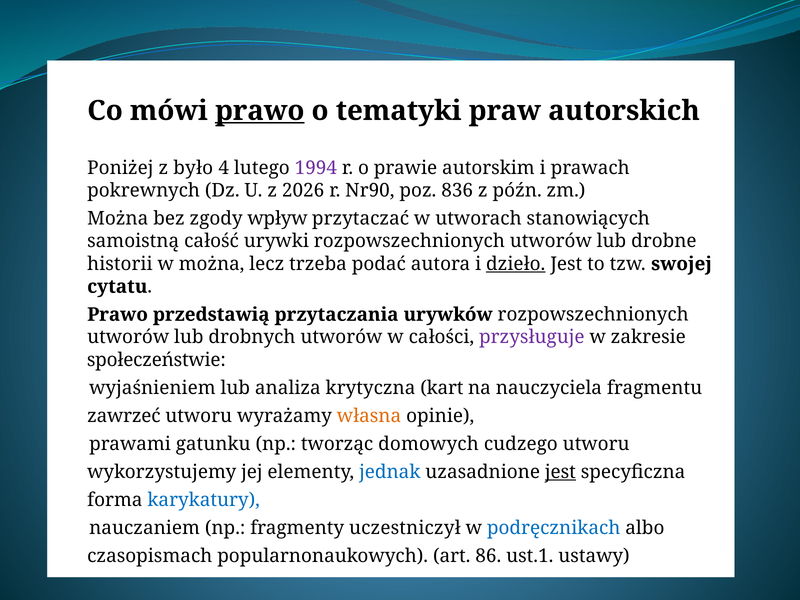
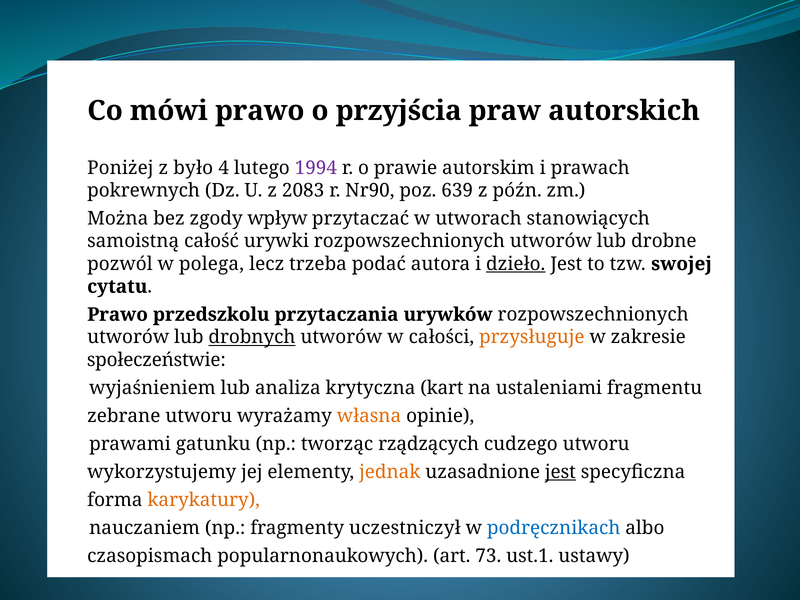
prawo at (260, 111) underline: present -> none
tematyki: tematyki -> przyjścia
2026: 2026 -> 2083
836: 836 -> 639
historii: historii -> pozwól
w można: można -> polega
przedstawią: przedstawią -> przedszkolu
drobnych underline: none -> present
przysługuje colour: purple -> orange
nauczyciela: nauczyciela -> ustaleniami
zawrzeć: zawrzeć -> zebrane
domowych: domowych -> rządzących
jednak colour: blue -> orange
karykatury colour: blue -> orange
86: 86 -> 73
